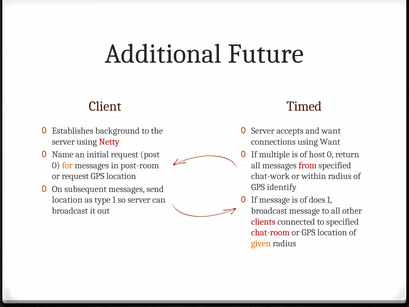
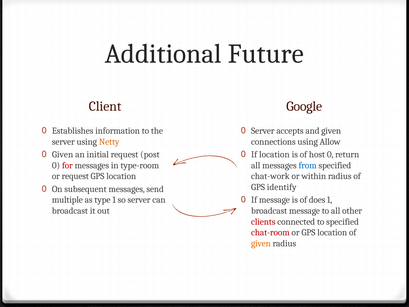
Timed: Timed -> Google
background: background -> information
and want: want -> given
Netty colour: red -> orange
using Want: Want -> Allow
0 Name: Name -> Given
If multiple: multiple -> location
for colour: orange -> red
post-room: post-room -> type-room
from colour: red -> blue
location at (67, 200): location -> multiple
